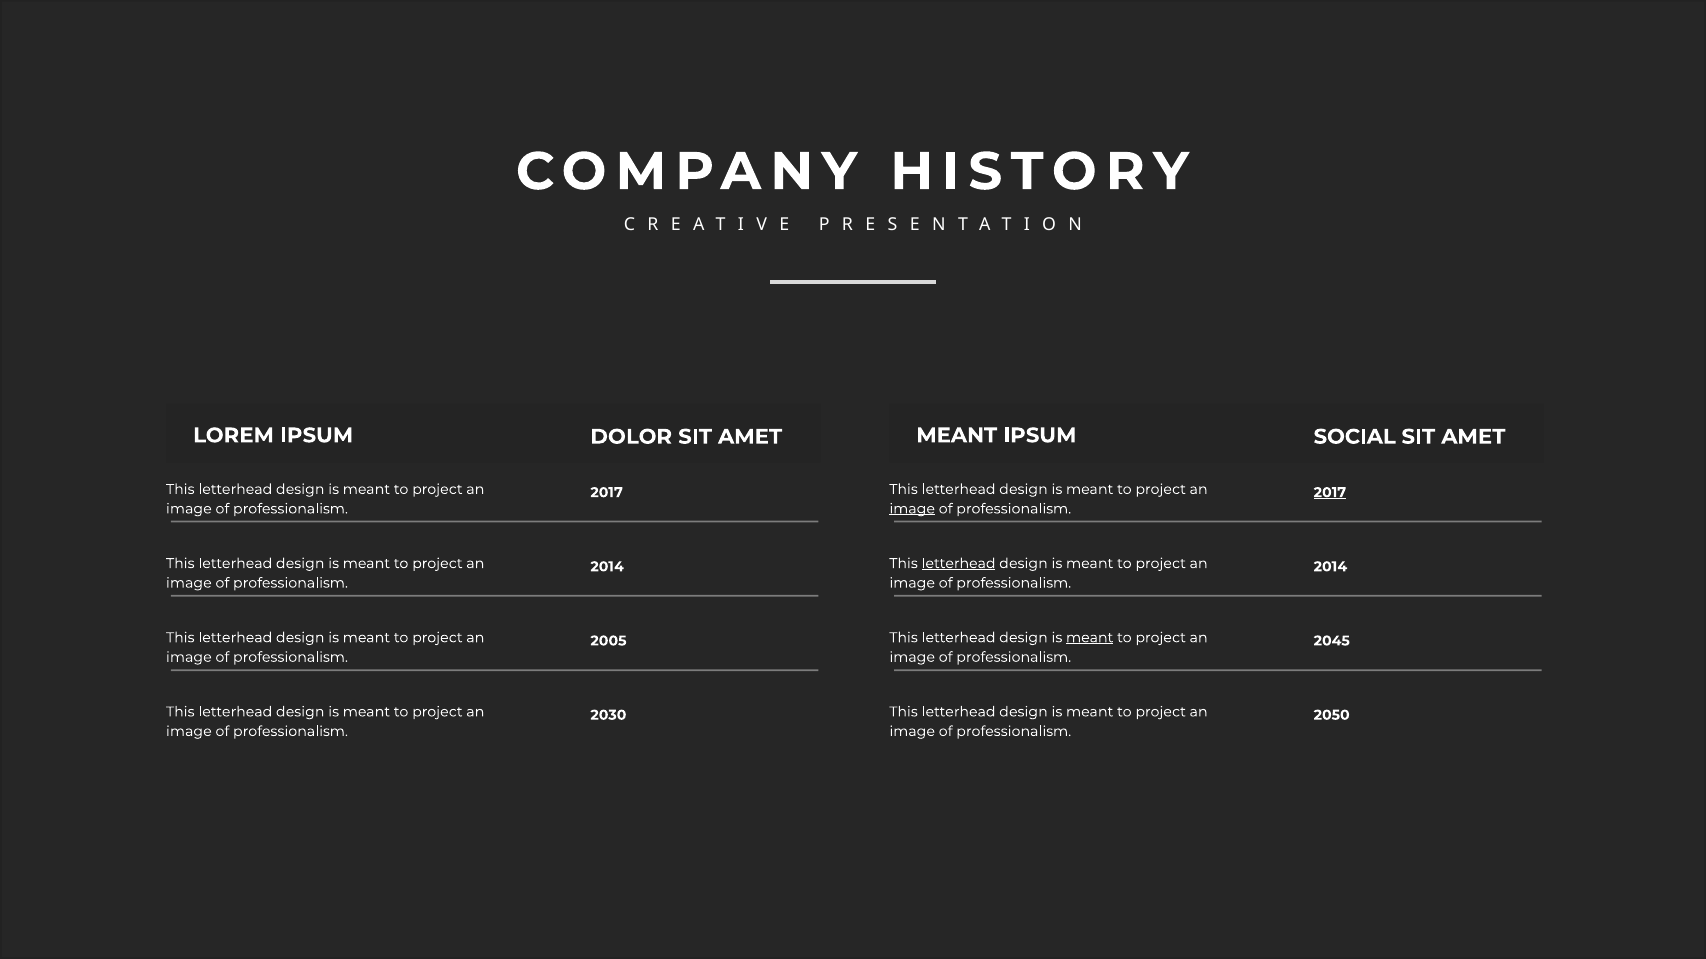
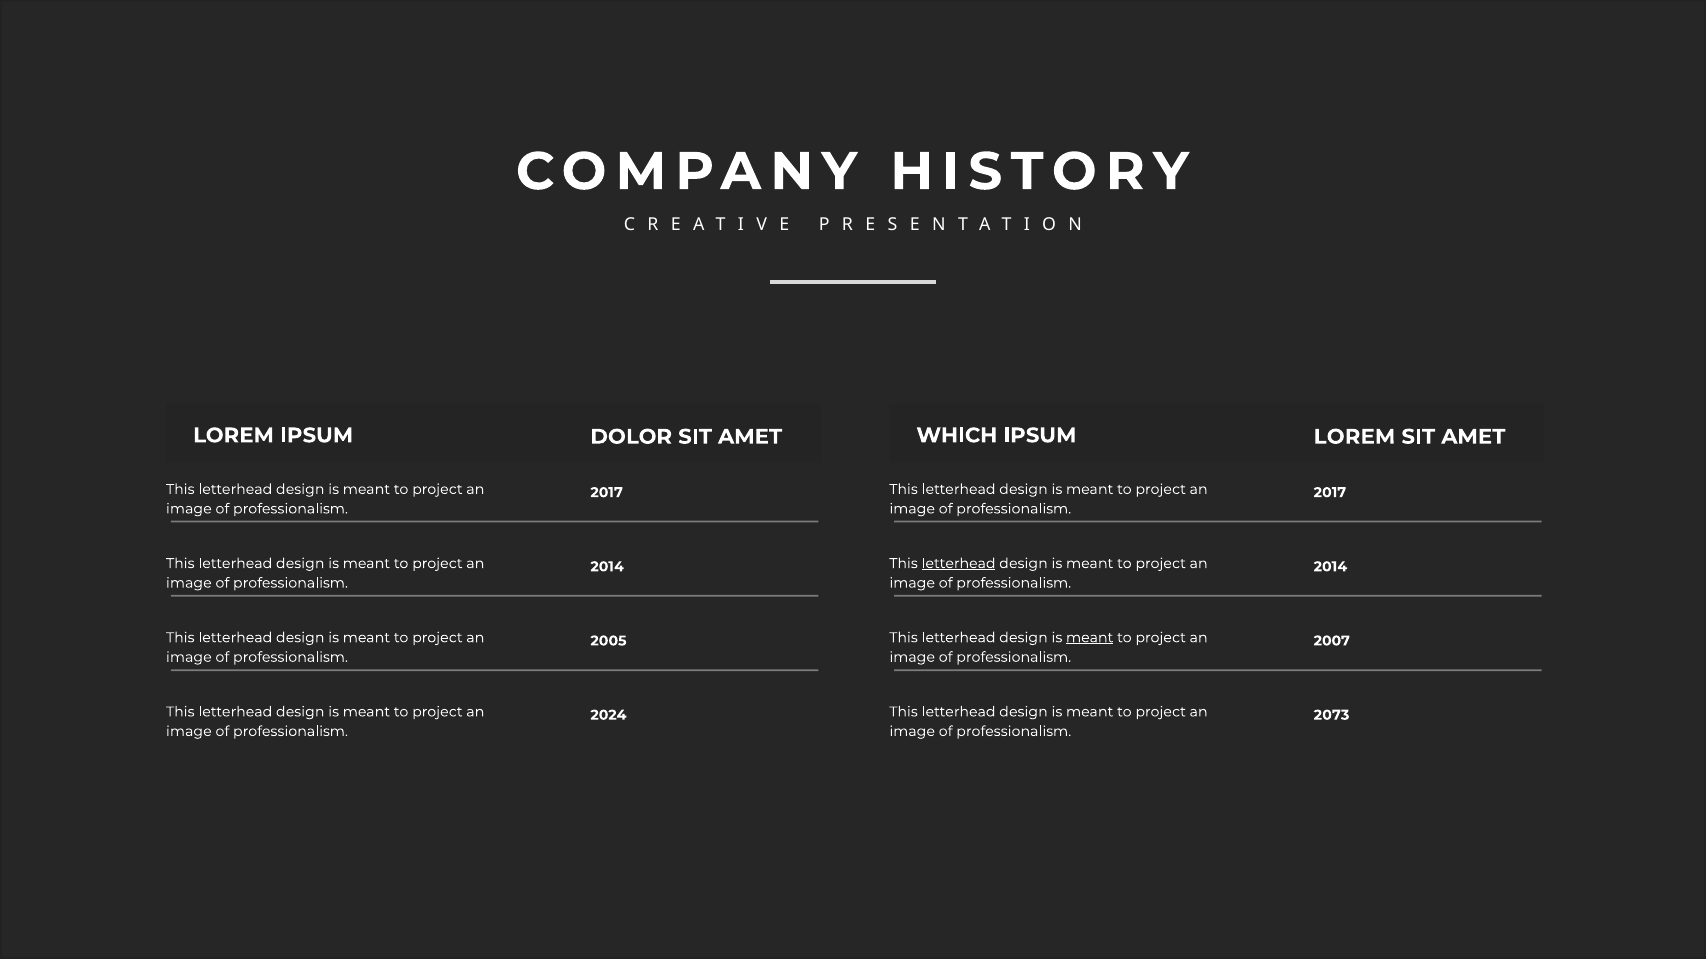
MEANT at (957, 436): MEANT -> WHICH
IPSUM SOCIAL: SOCIAL -> LOREM
2017 at (1330, 493) underline: present -> none
image at (912, 509) underline: present -> none
2045: 2045 -> 2007
2030: 2030 -> 2024
2050: 2050 -> 2073
